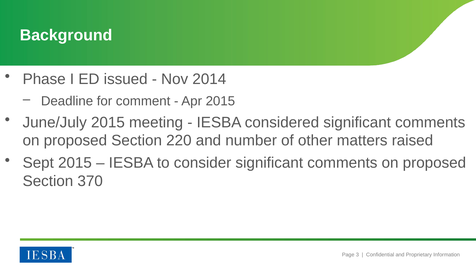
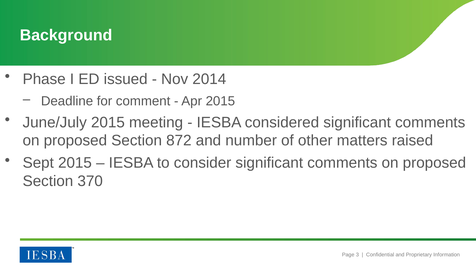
220: 220 -> 872
